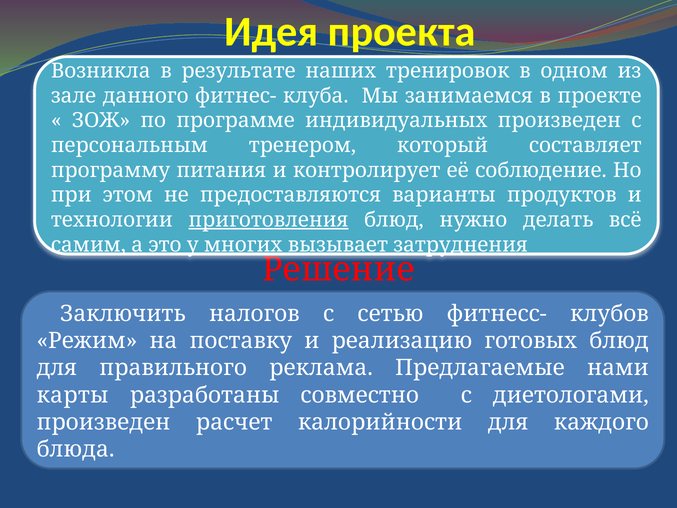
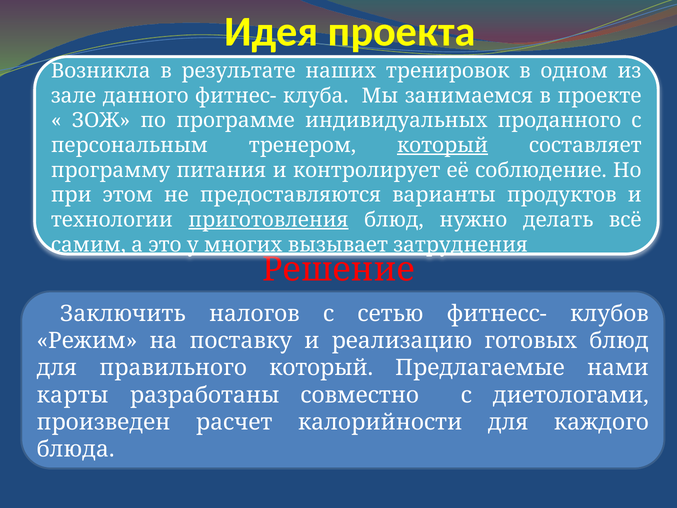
индивидуальных произведен: произведен -> проданного
который at (443, 145) underline: none -> present
правильного реклама: реклама -> который
